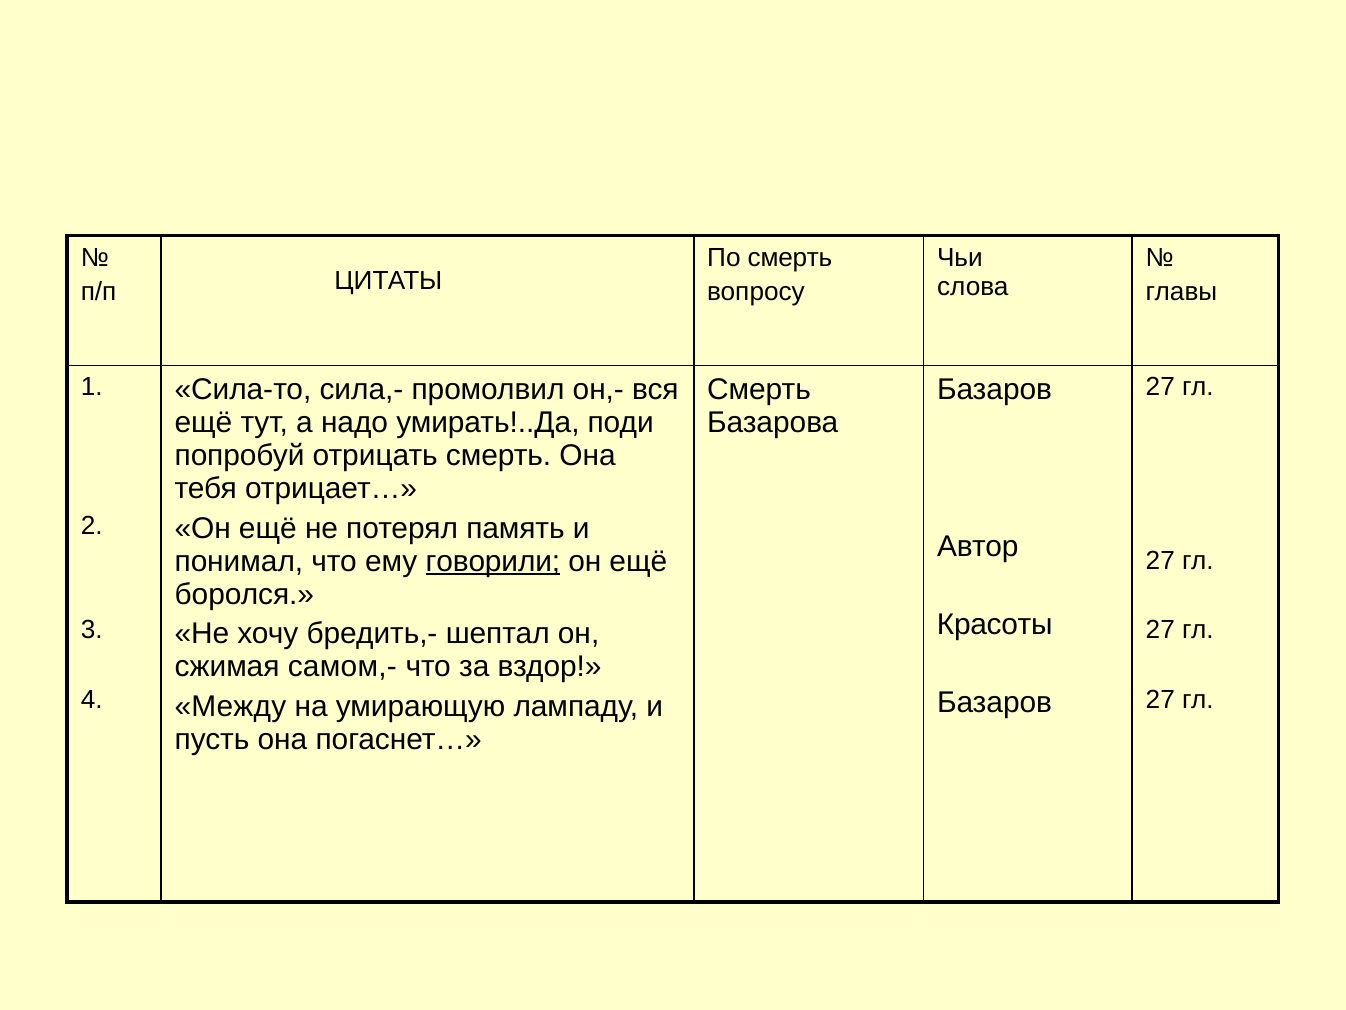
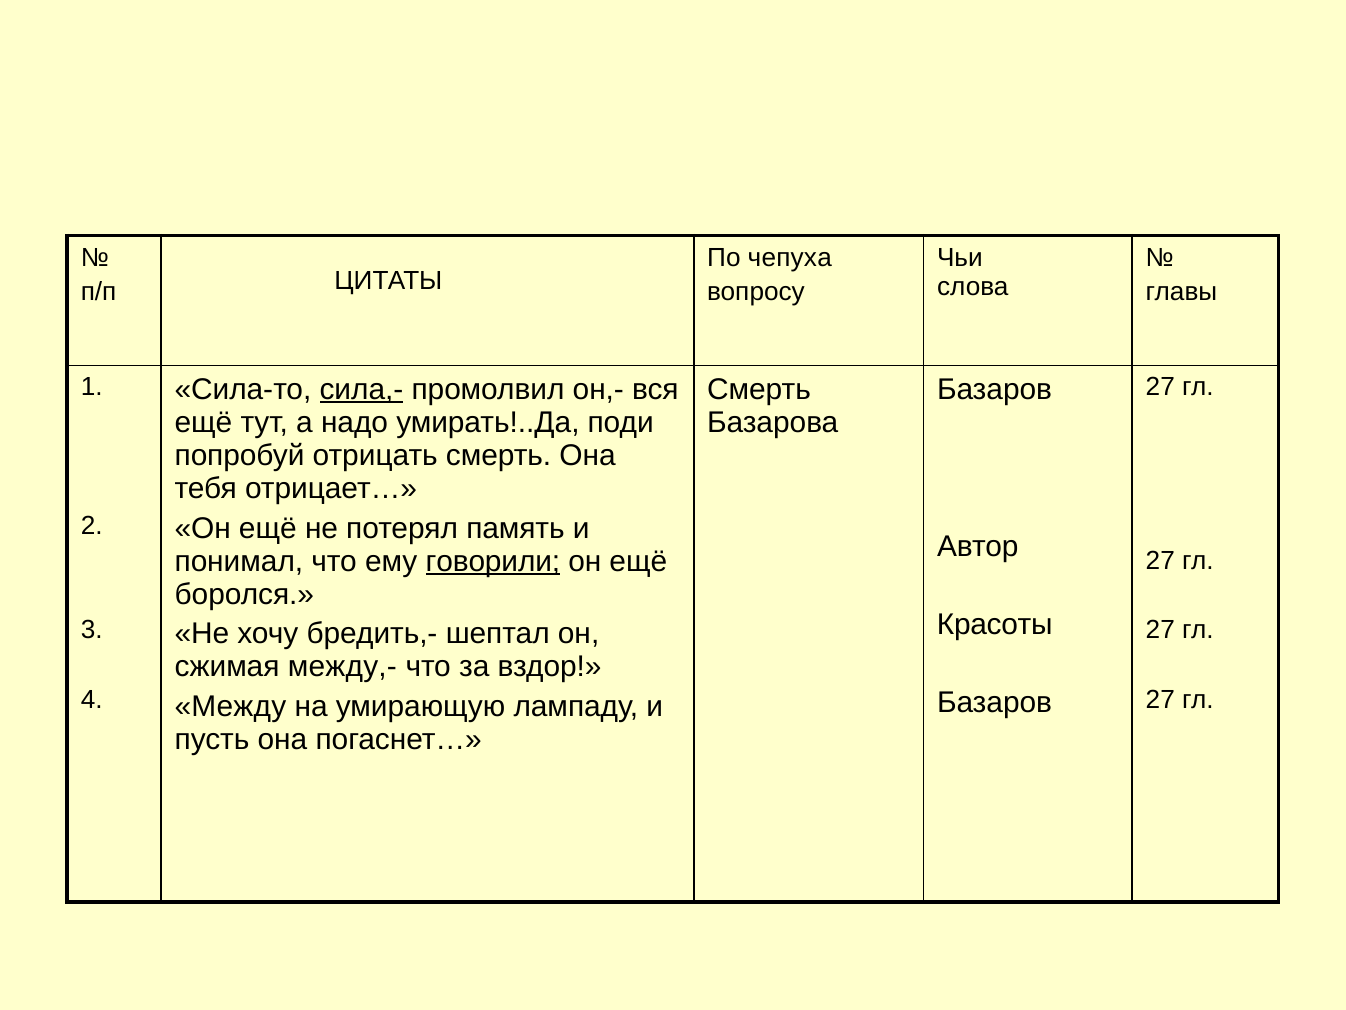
По смерть: смерть -> чепуха
сила,- underline: none -> present
самом,-: самом,- -> между,-
